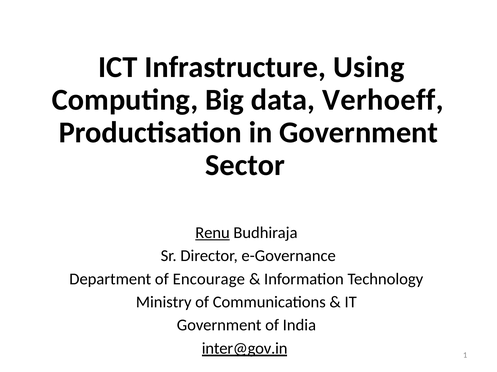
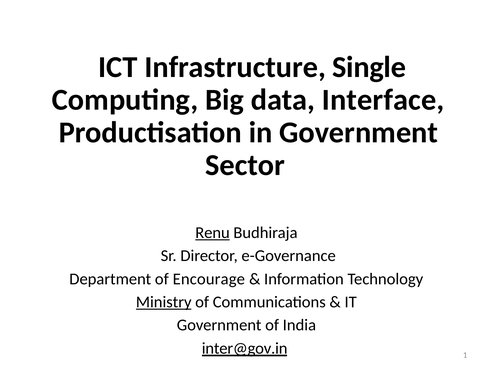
Using: Using -> Single
Verhoeff: Verhoeff -> Interface
Ministry underline: none -> present
